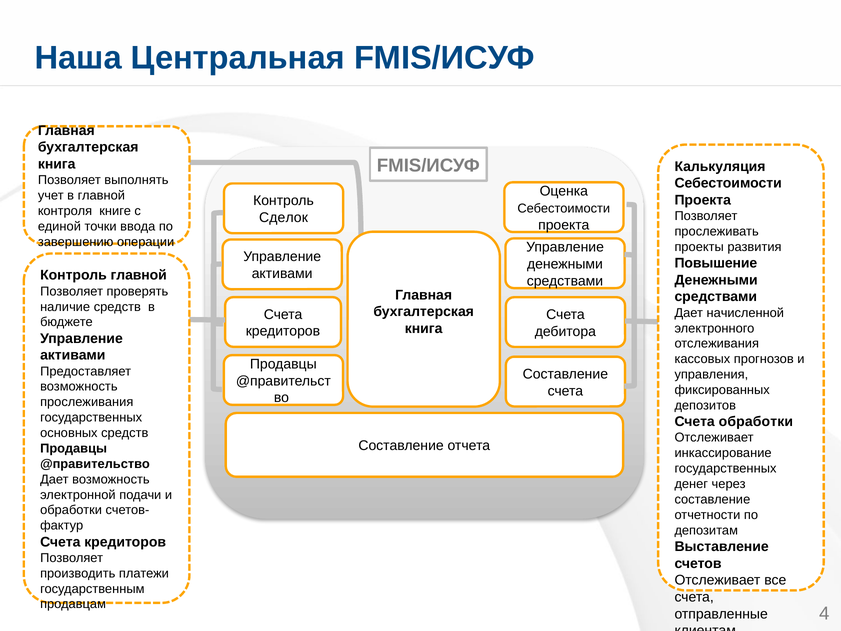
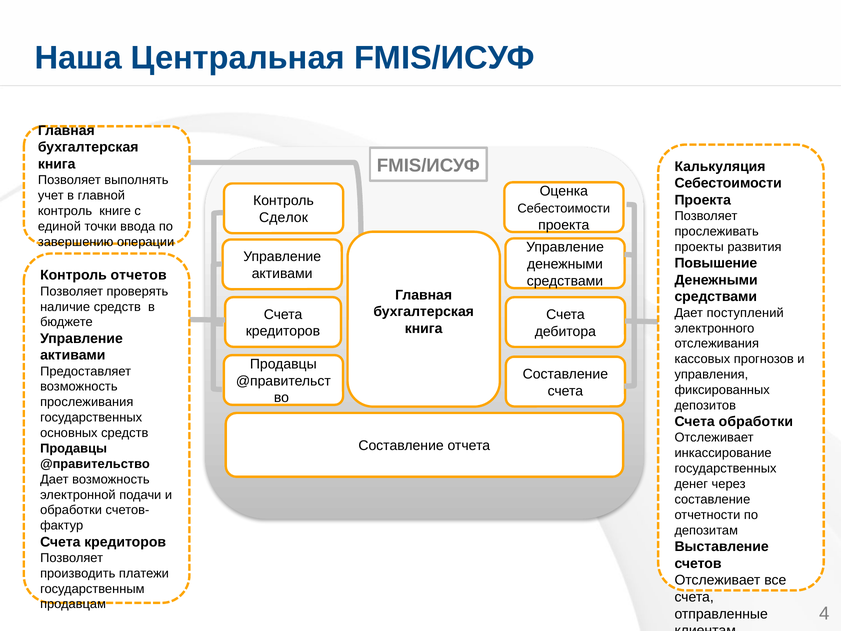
контроля at (65, 211): контроля -> контроль
Контроль главной: главной -> отчетов
начисленной: начисленной -> поступлений
